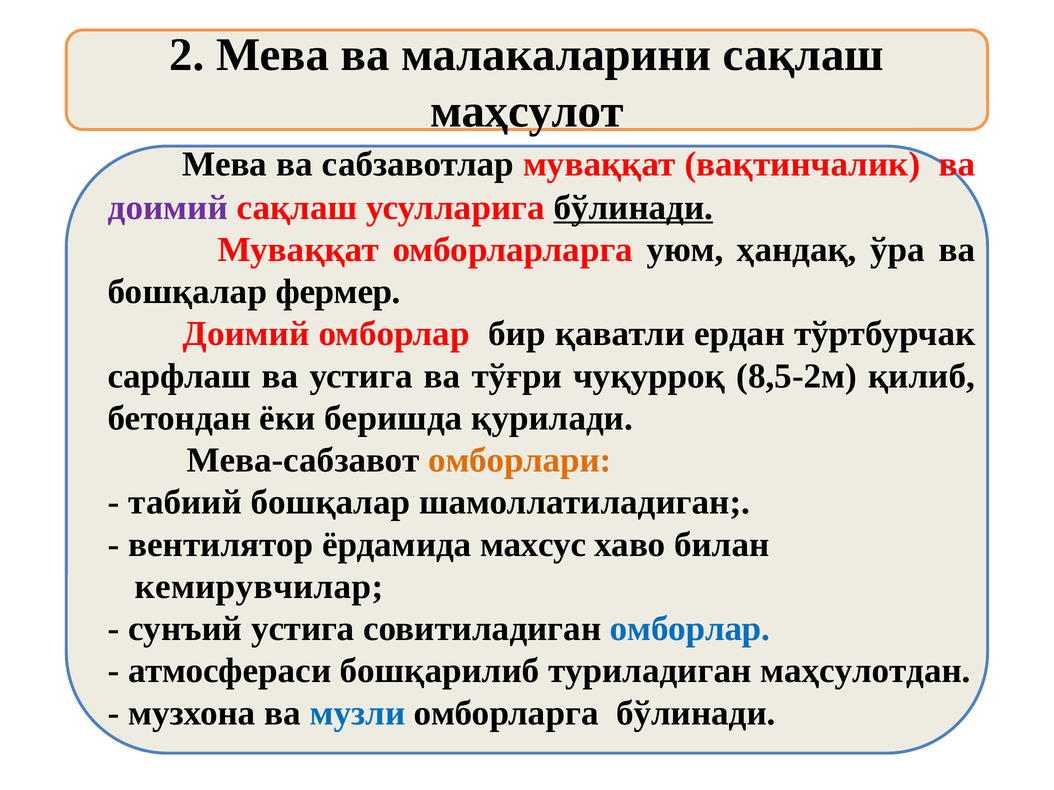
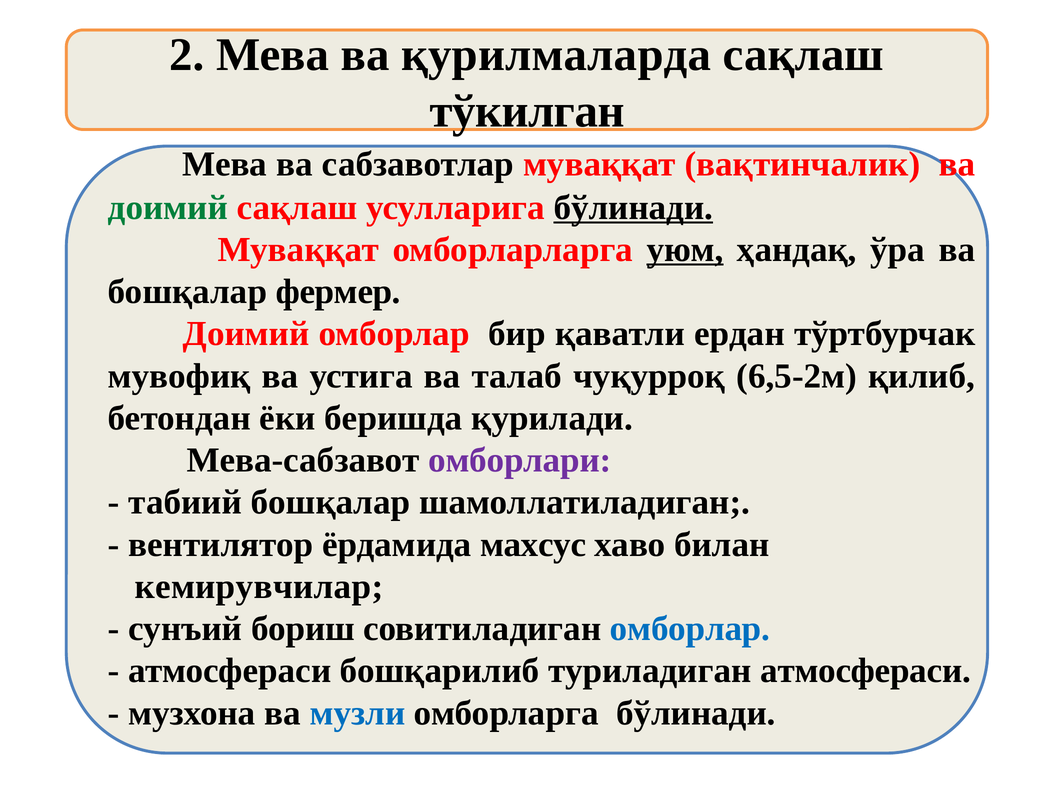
малакаларини: малакаларини -> қурилмаларда
маҳсулот: маҳсулот -> тўкилган
доимий at (168, 208) colour: purple -> green
уюм underline: none -> present
сарфлаш: сарфлаш -> мувофиқ
тўғри: тўғри -> талаб
8,5-2м: 8,5-2м -> 6,5-2м
омборлари colour: orange -> purple
сунъий устига: устига -> бориш
туриладиган маҳсулотдан: маҳсулотдан -> атмосфераси
